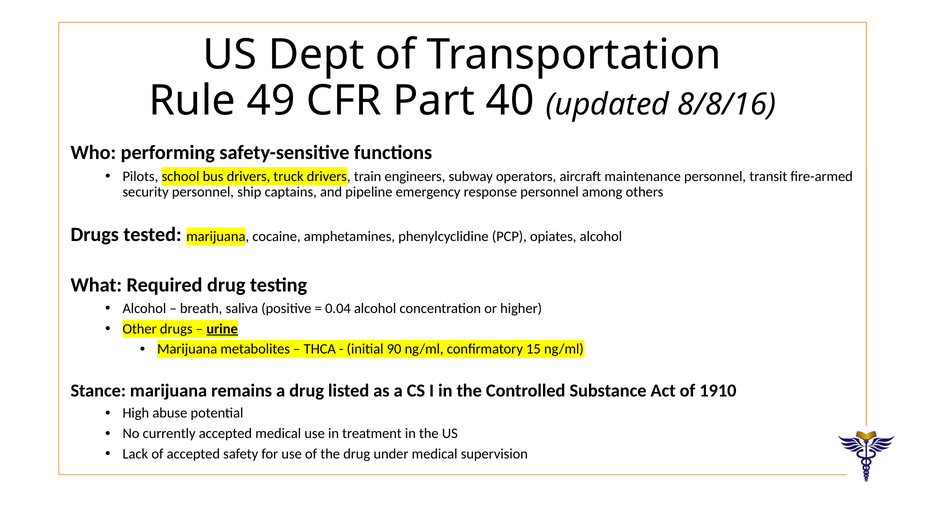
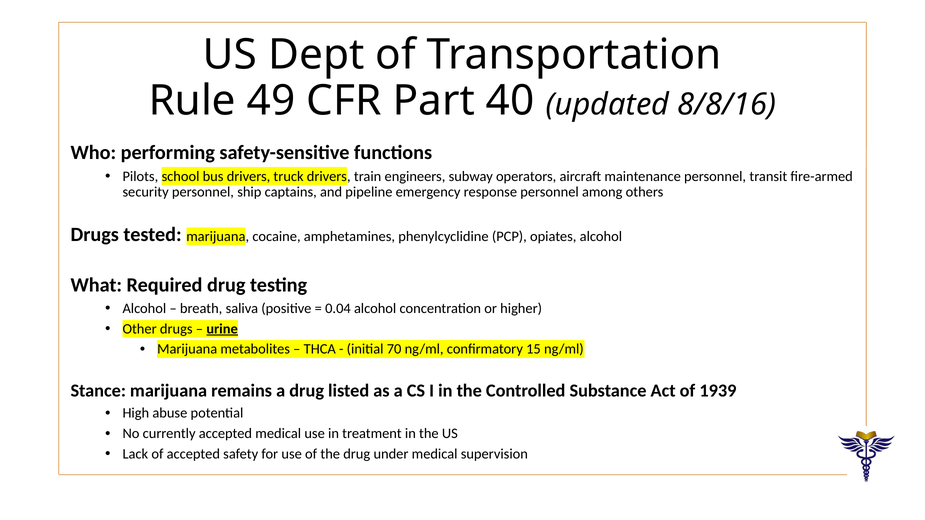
90: 90 -> 70
1910: 1910 -> 1939
